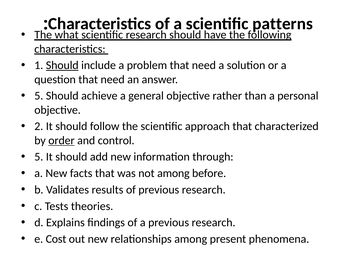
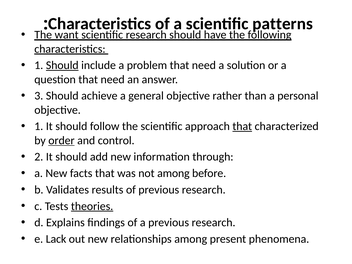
what: what -> want
5 at (39, 96): 5 -> 3
2 at (39, 126): 2 -> 1
that at (242, 126) underline: none -> present
5 at (39, 157): 5 -> 2
theories underline: none -> present
Cost: Cost -> Lack
